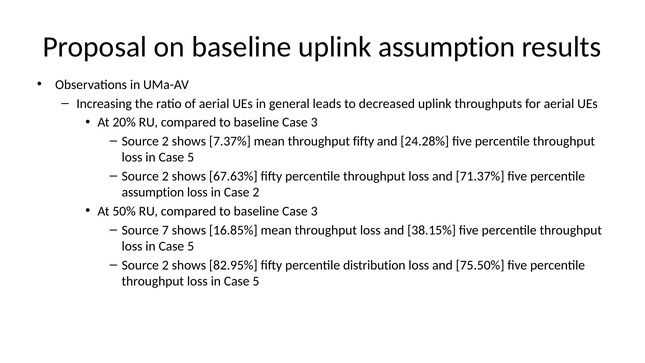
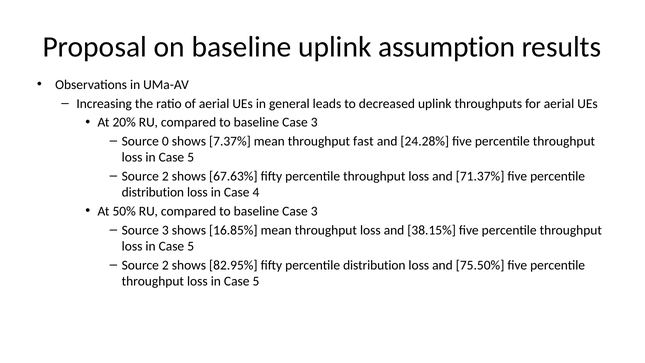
2 at (165, 141): 2 -> 0
throughput fifty: fifty -> fast
assumption at (153, 192): assumption -> distribution
Case 2: 2 -> 4
Source 7: 7 -> 3
